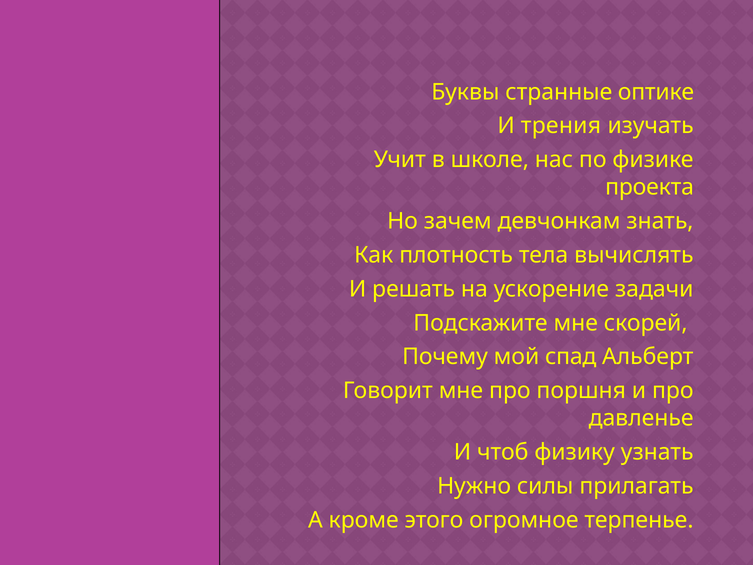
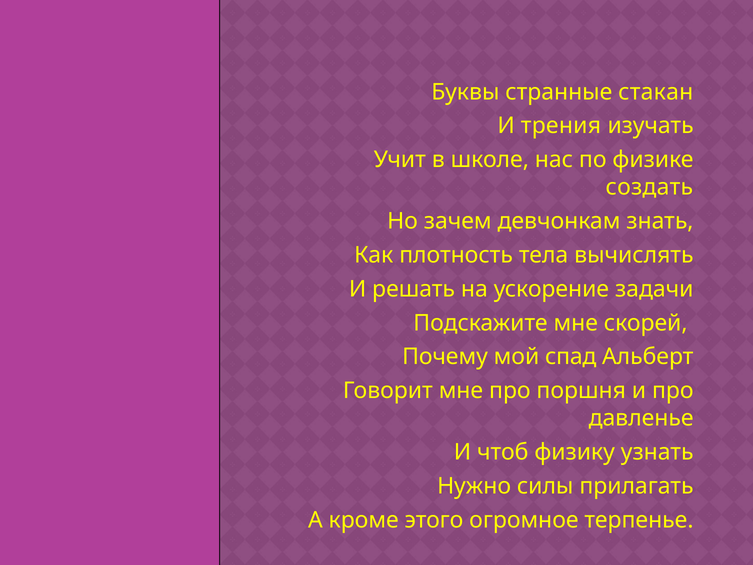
оптике: оптике -> стакан
проекта: проекта -> создать
